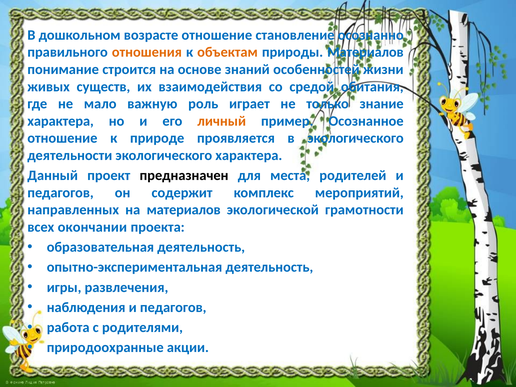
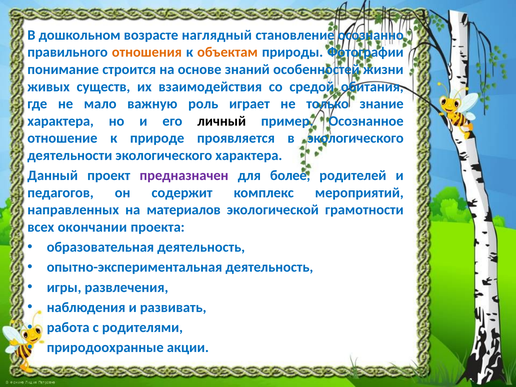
возрасте отношение: отношение -> наглядный
природы Материалов: Материалов -> Фотографии
личный colour: orange -> black
предназначен colour: black -> purple
места: места -> более
наблюдения и педагогов: педагогов -> развивать
